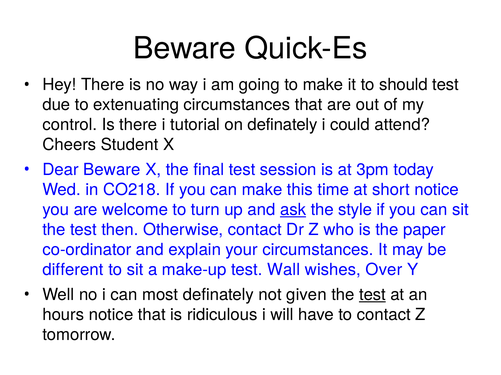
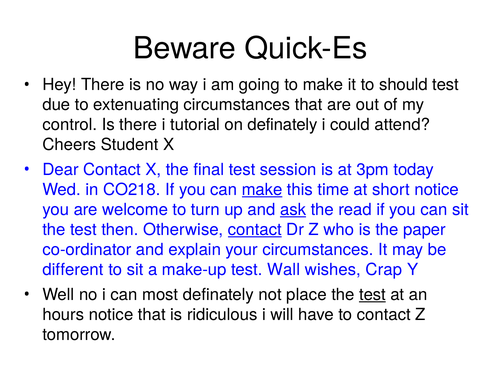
Dear Beware: Beware -> Contact
make at (262, 190) underline: none -> present
style: style -> read
contact at (255, 230) underline: none -> present
Over: Over -> Crap
given: given -> place
